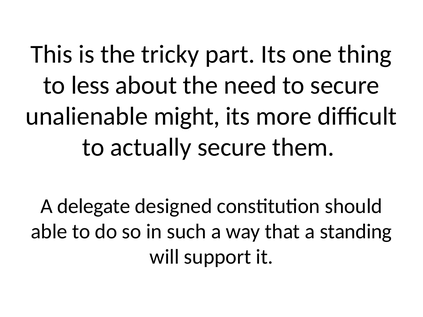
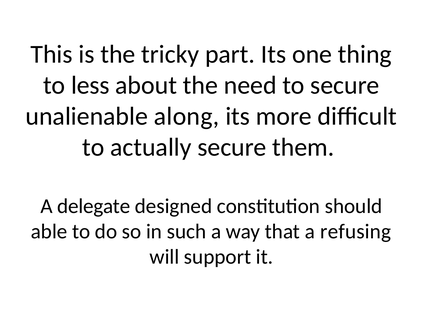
might: might -> along
standing: standing -> refusing
